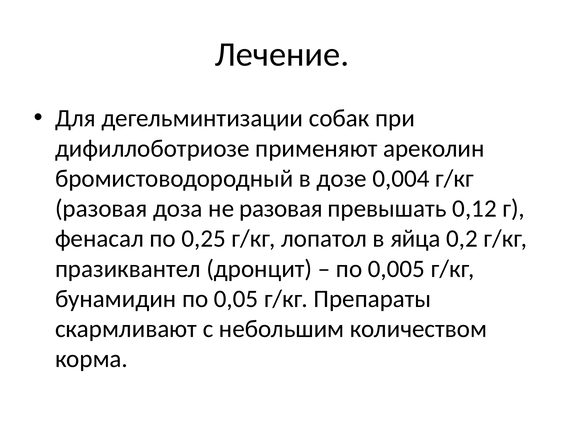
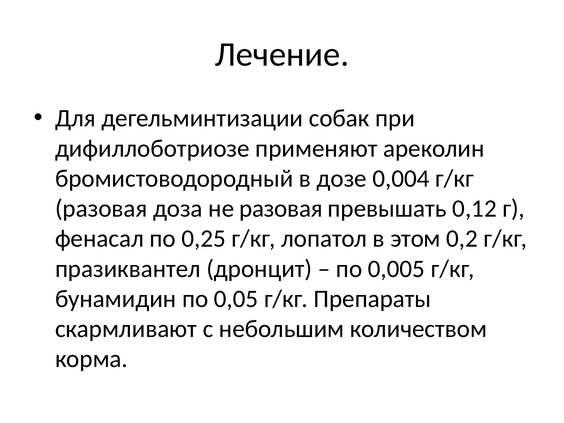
яйца: яйца -> этом
